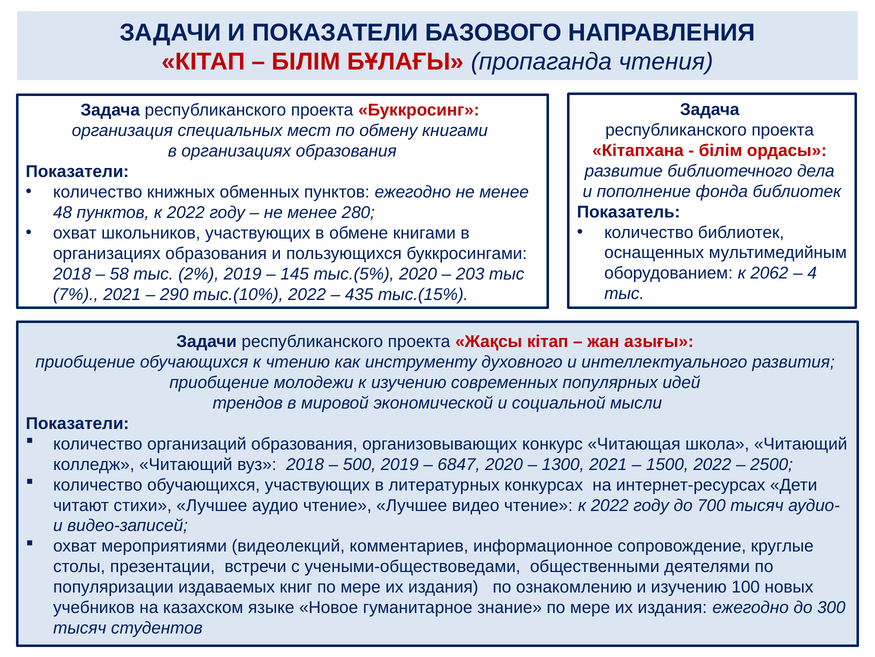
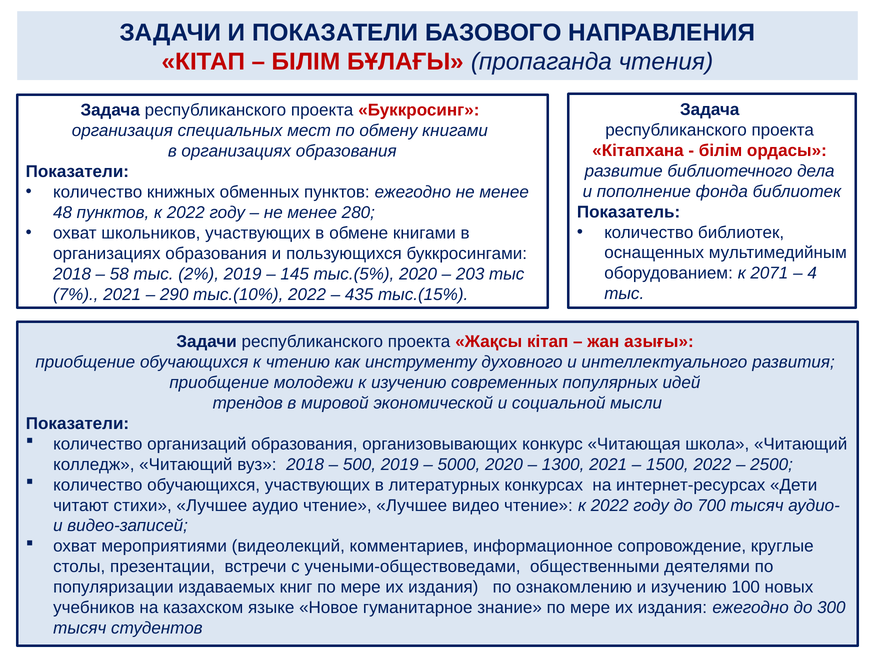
2062: 2062 -> 2071
6847: 6847 -> 5000
